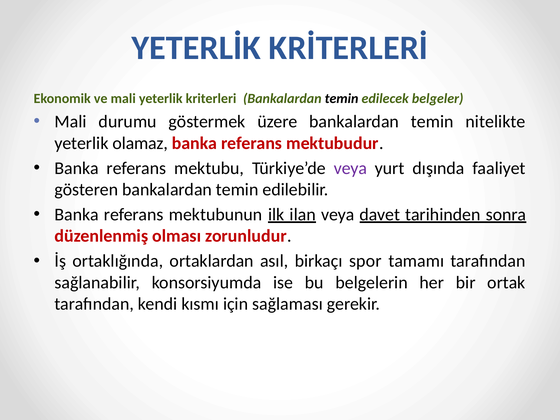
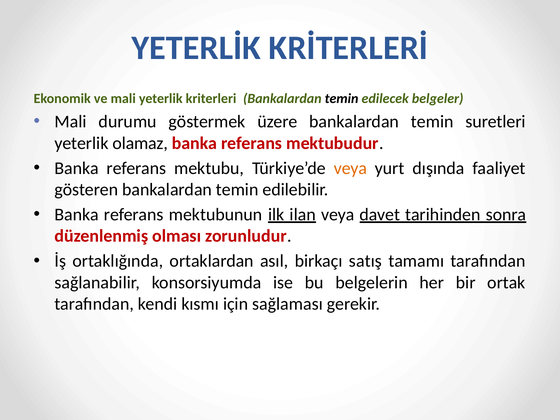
nitelikte: nitelikte -> suretleri
veya at (350, 168) colour: purple -> orange
spor: spor -> satış
